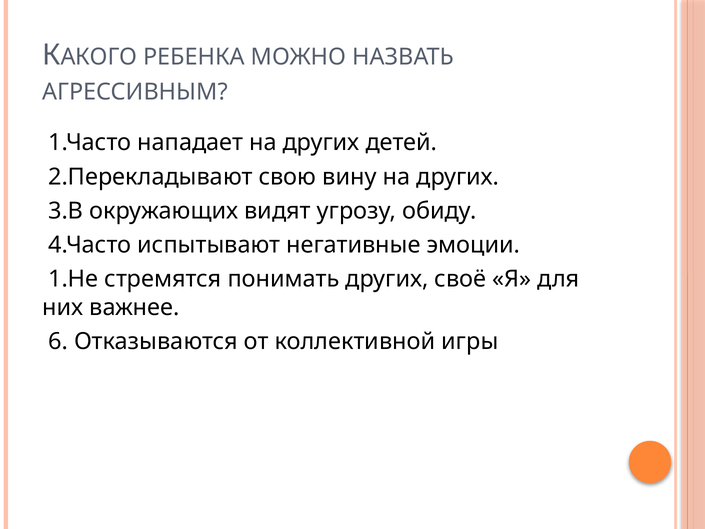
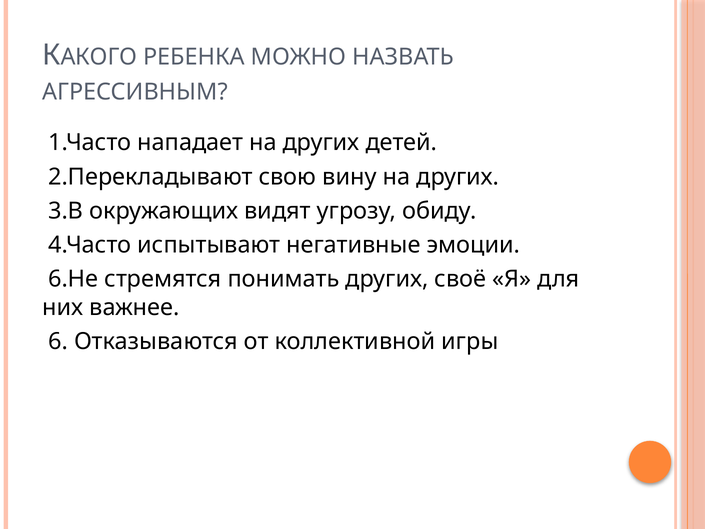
1.Не: 1.Не -> 6.Не
